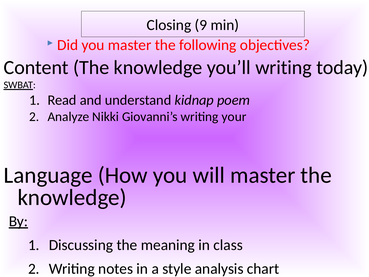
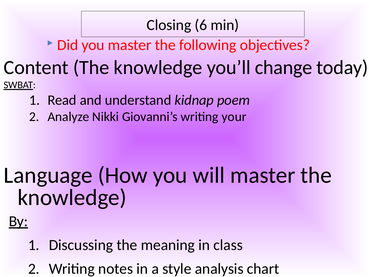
9: 9 -> 6
you’ll writing: writing -> change
